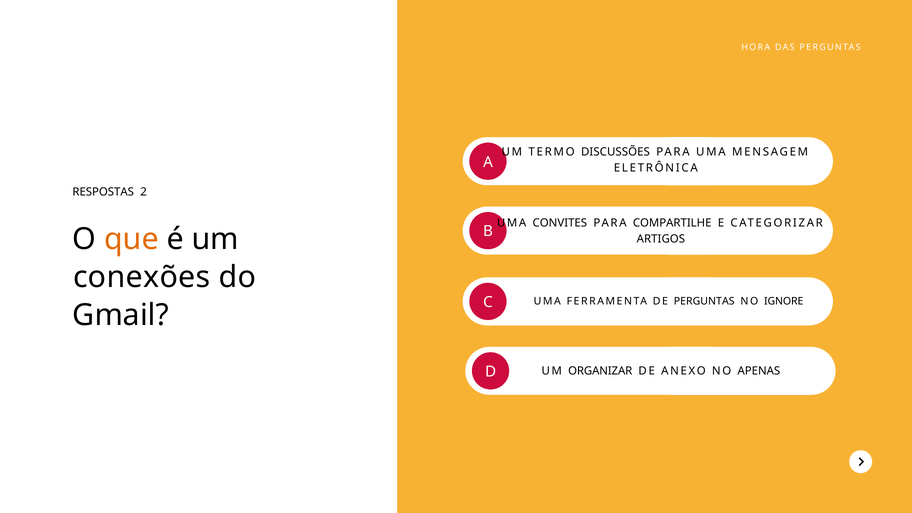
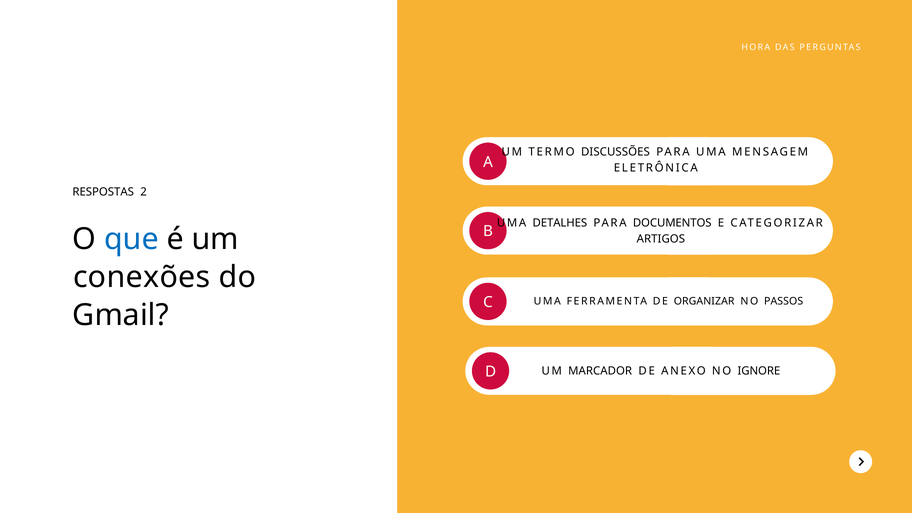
CONVITES: CONVITES -> DETALHES
COMPARTILHE: COMPARTILHE -> DOCUMENTOS
que colour: orange -> blue
DE PERGUNTAS: PERGUNTAS -> ORGANIZAR
IGNORE: IGNORE -> PASSOS
ORGANIZAR: ORGANIZAR -> MARCADOR
APENAS: APENAS -> IGNORE
